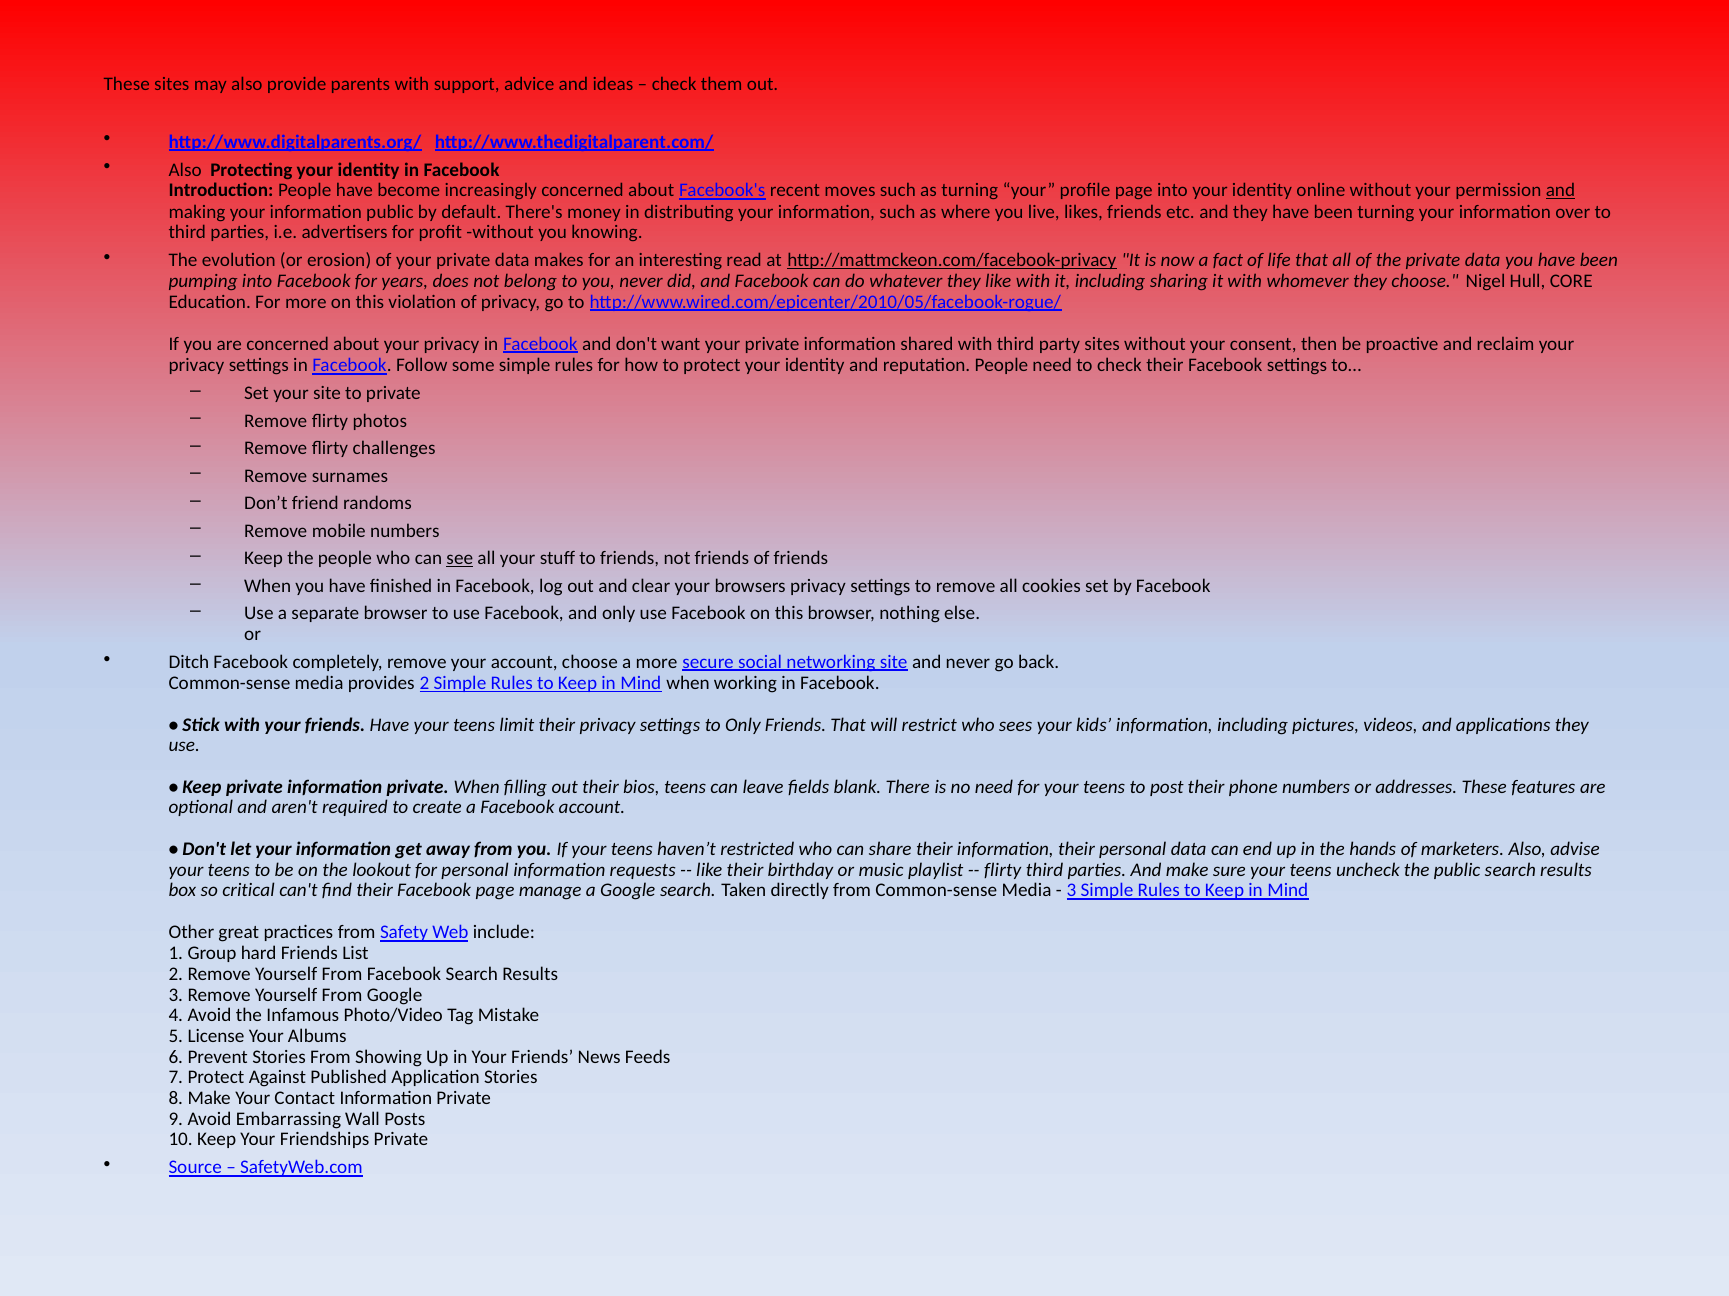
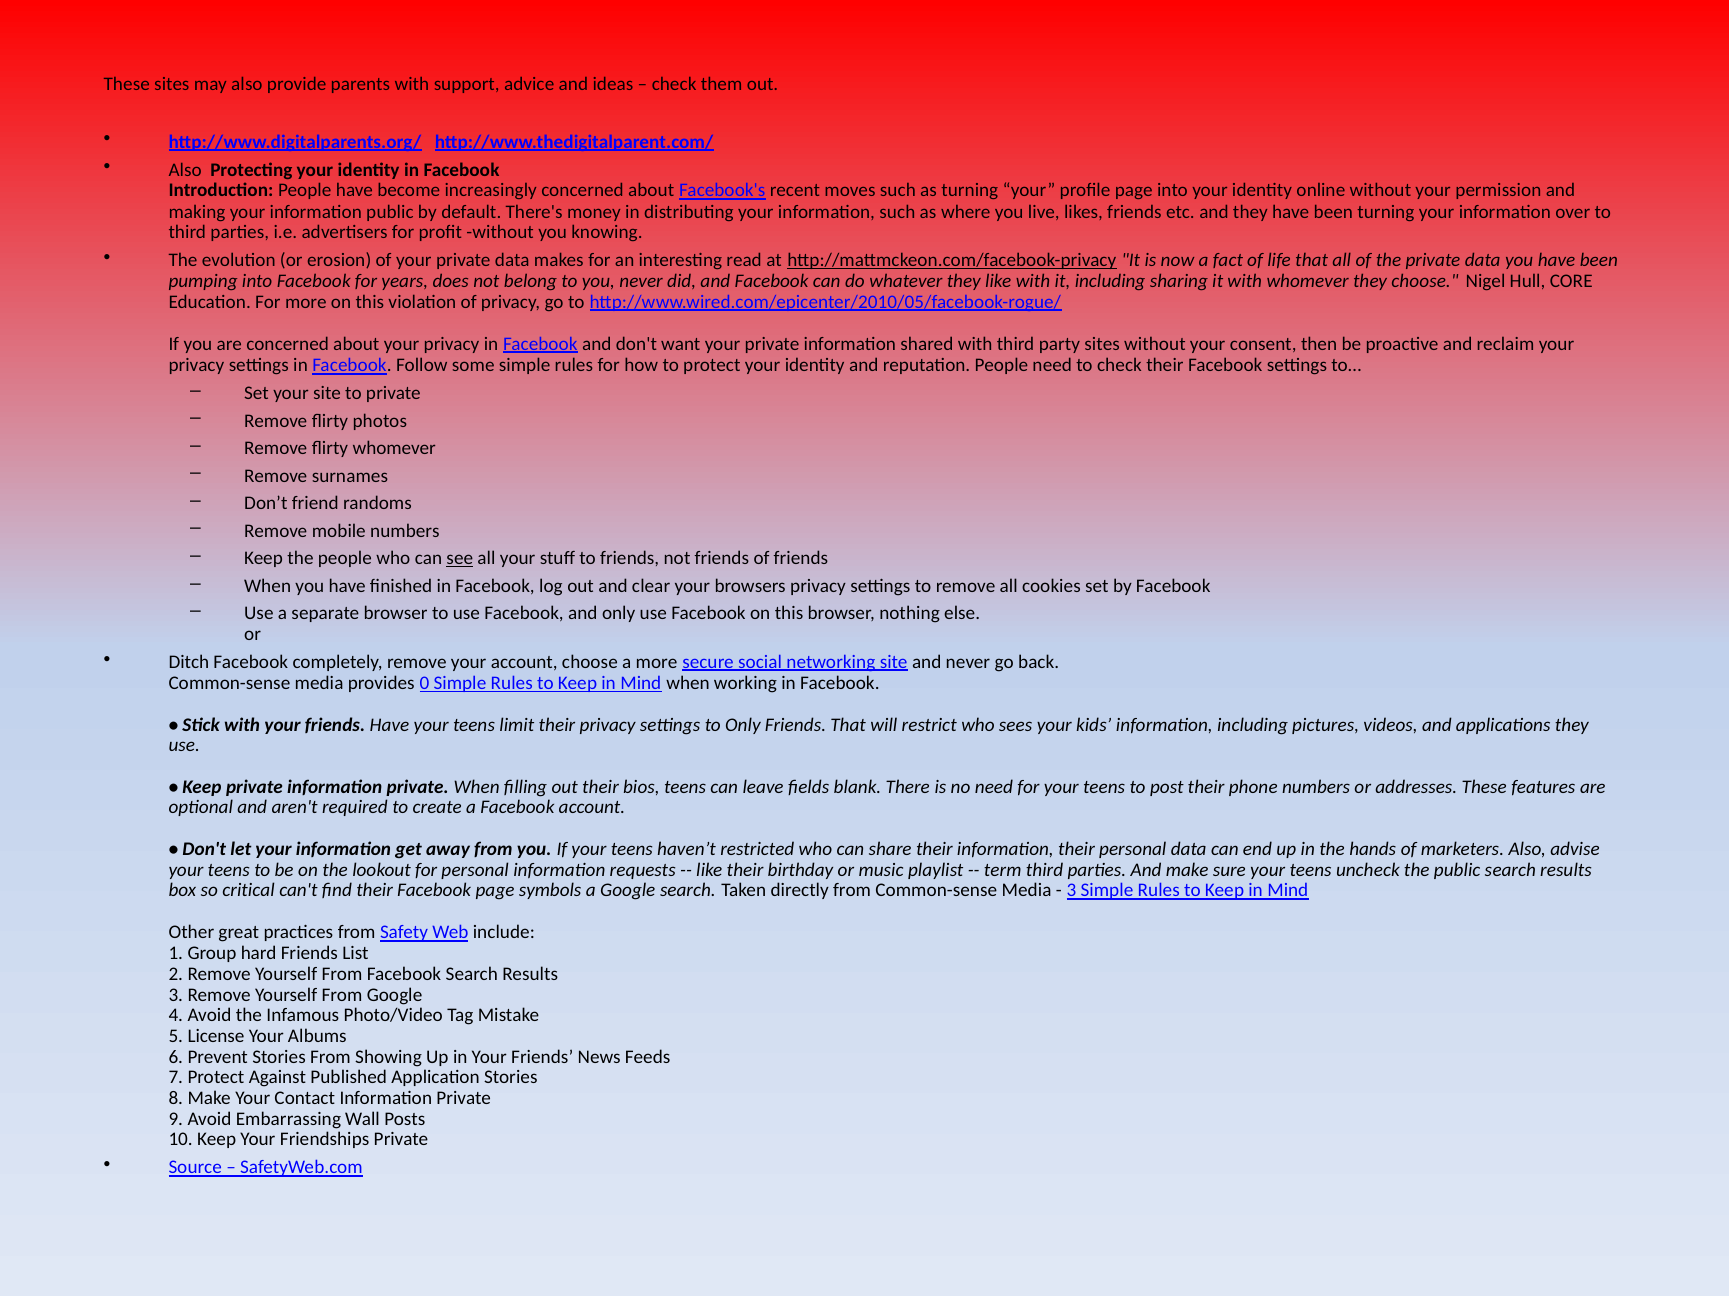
and at (1560, 191) underline: present -> none
flirty challenges: challenges -> whomever
provides 2: 2 -> 0
flirty at (1003, 870): flirty -> term
manage: manage -> symbols
